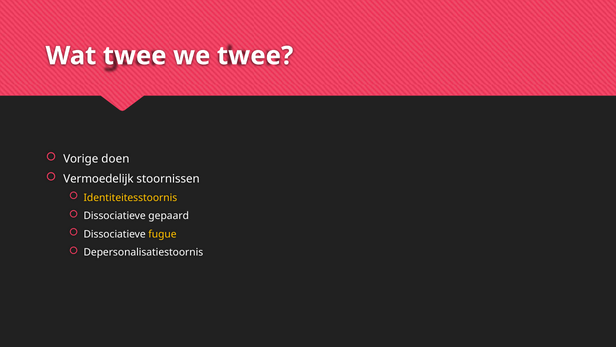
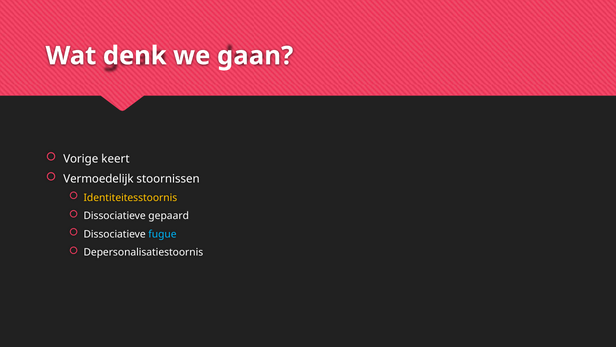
Wat twee: twee -> denk
we twee: twee -> gaan
doen: doen -> keert
fugue colour: yellow -> light blue
